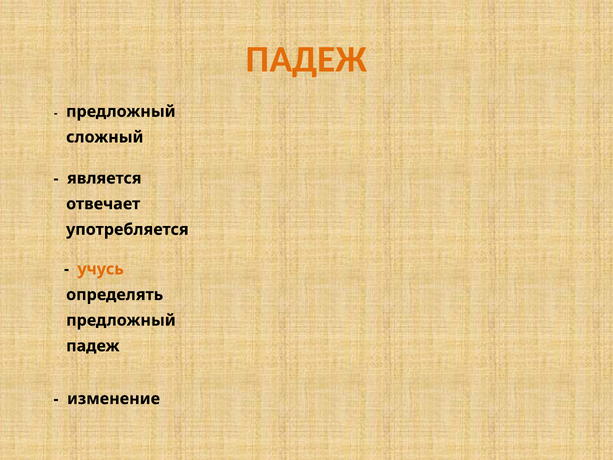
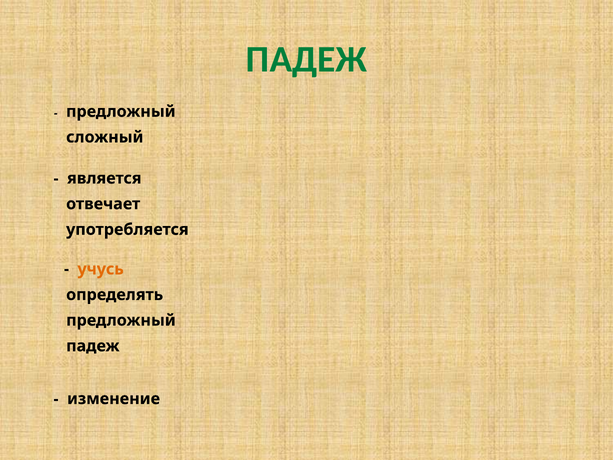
ПАДЕЖ at (306, 59) colour: orange -> green
